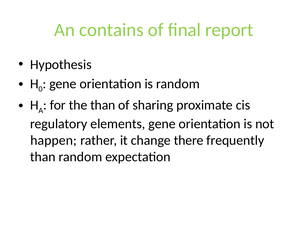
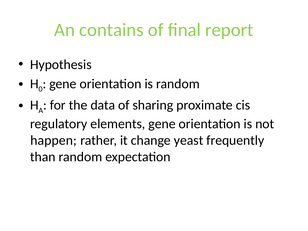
the than: than -> data
there: there -> yeast
